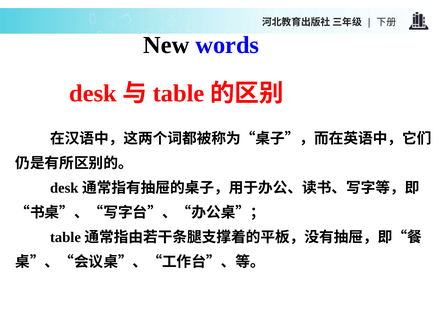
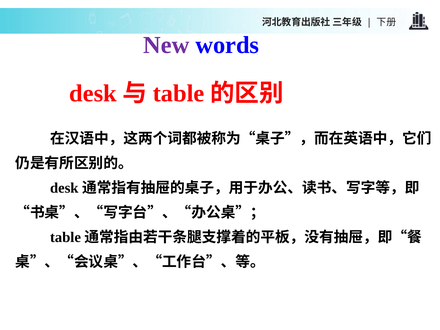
New colour: black -> purple
